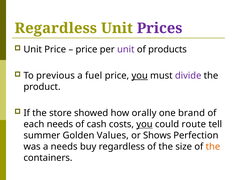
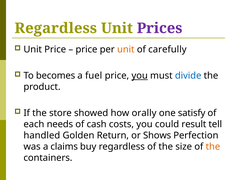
unit at (126, 50) colour: purple -> orange
products: products -> carefully
previous: previous -> becomes
divide colour: purple -> blue
brand: brand -> satisfy
you at (144, 125) underline: present -> none
route: route -> result
summer: summer -> handled
Values: Values -> Return
a needs: needs -> claims
